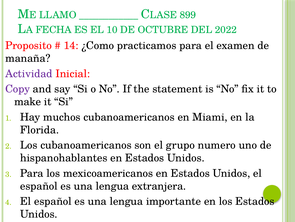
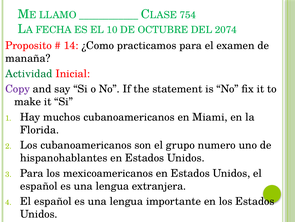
899: 899 -> 754
2022: 2022 -> 2074
Actividad colour: purple -> green
